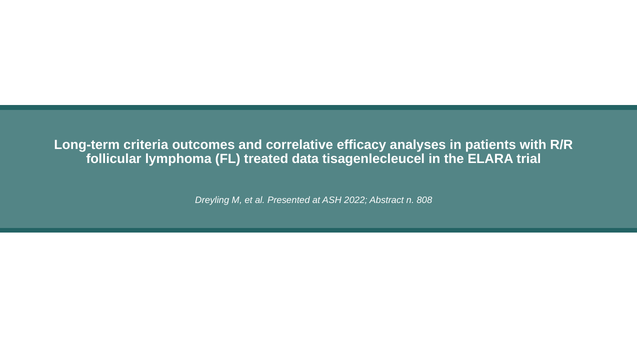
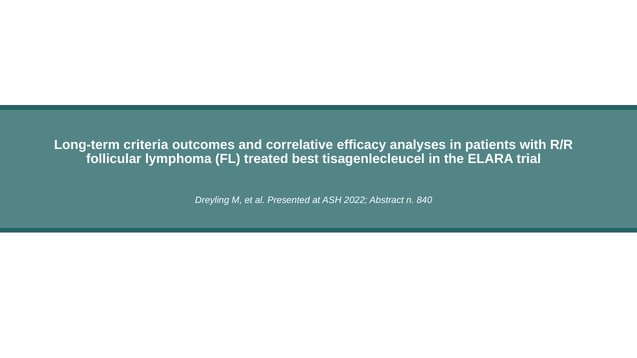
data: data -> best
808: 808 -> 840
